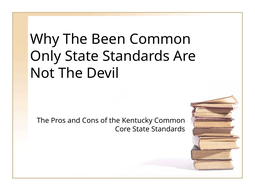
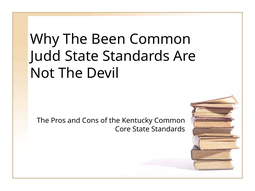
Only: Only -> Judd
